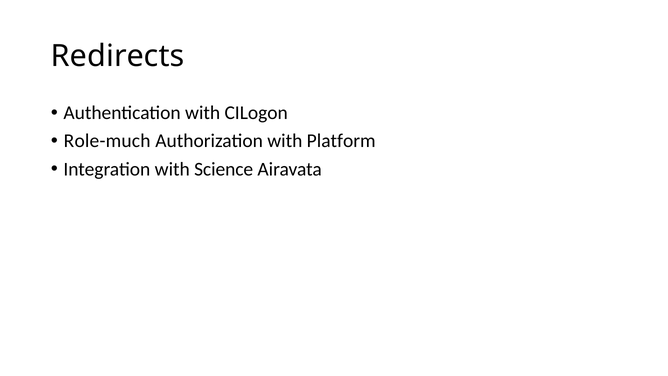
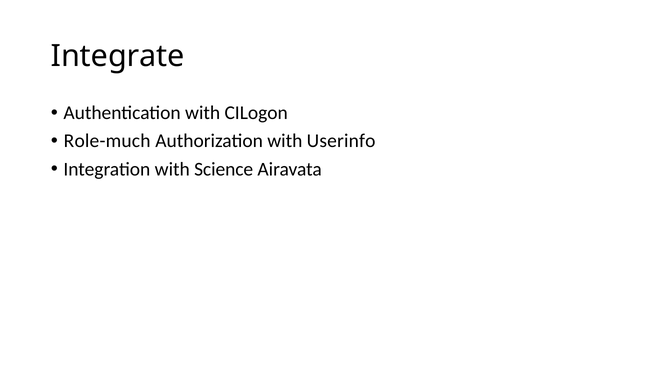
Redirects: Redirects -> Integrate
Platform: Platform -> Userinfo
